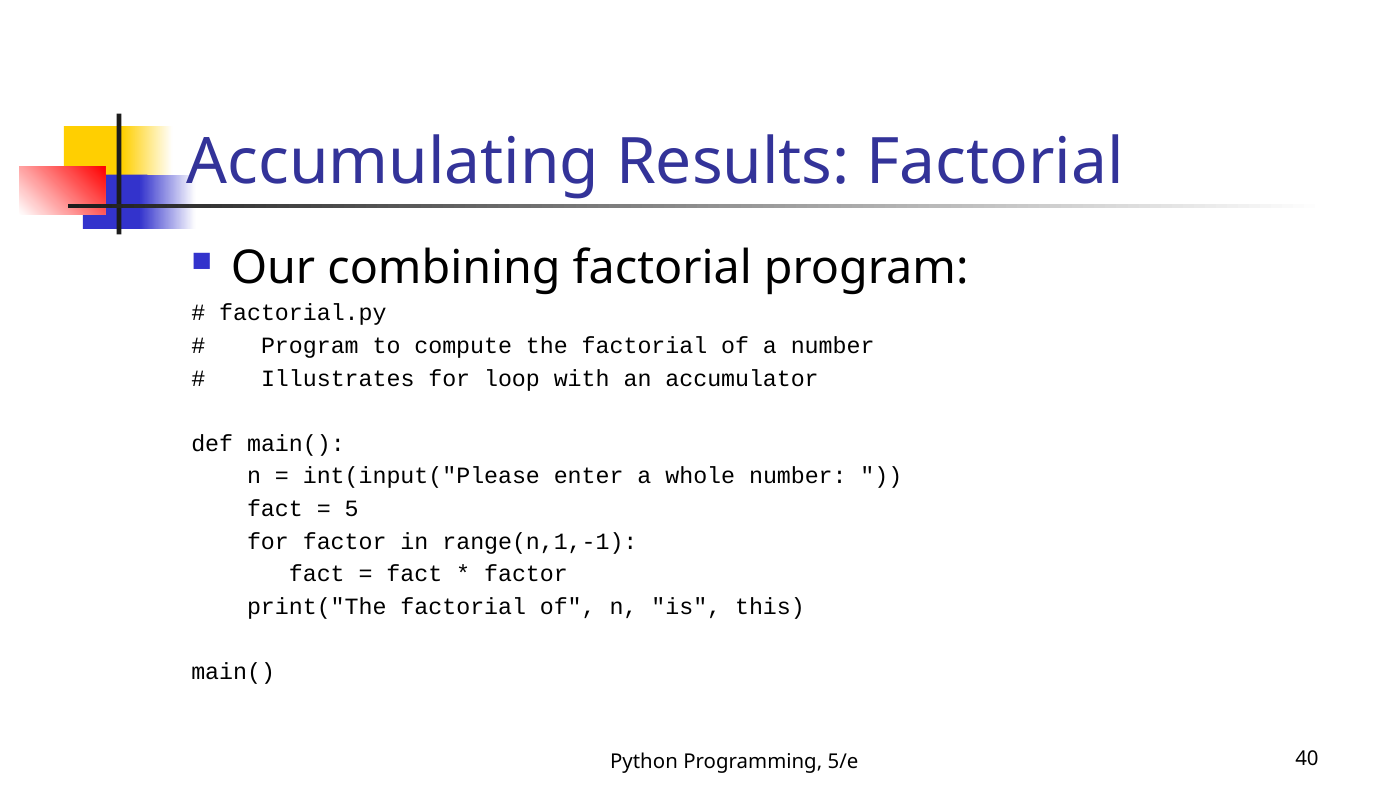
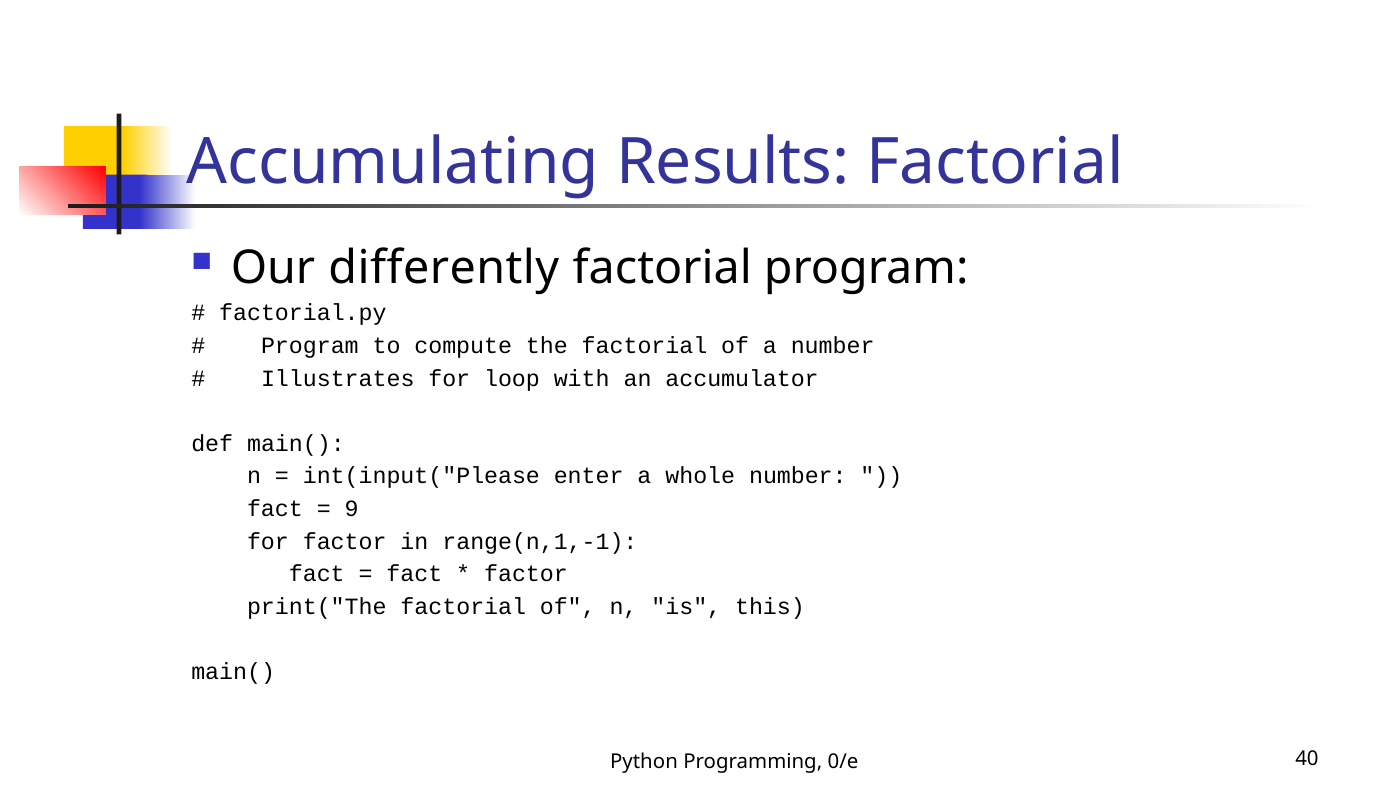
combining: combining -> differently
5: 5 -> 9
5/e: 5/e -> 0/e
